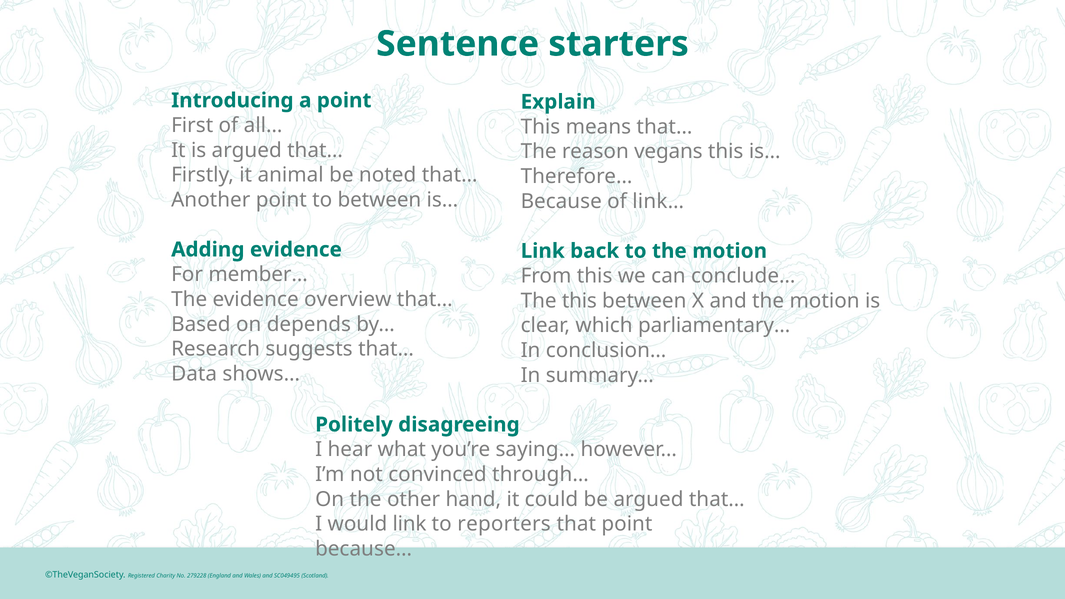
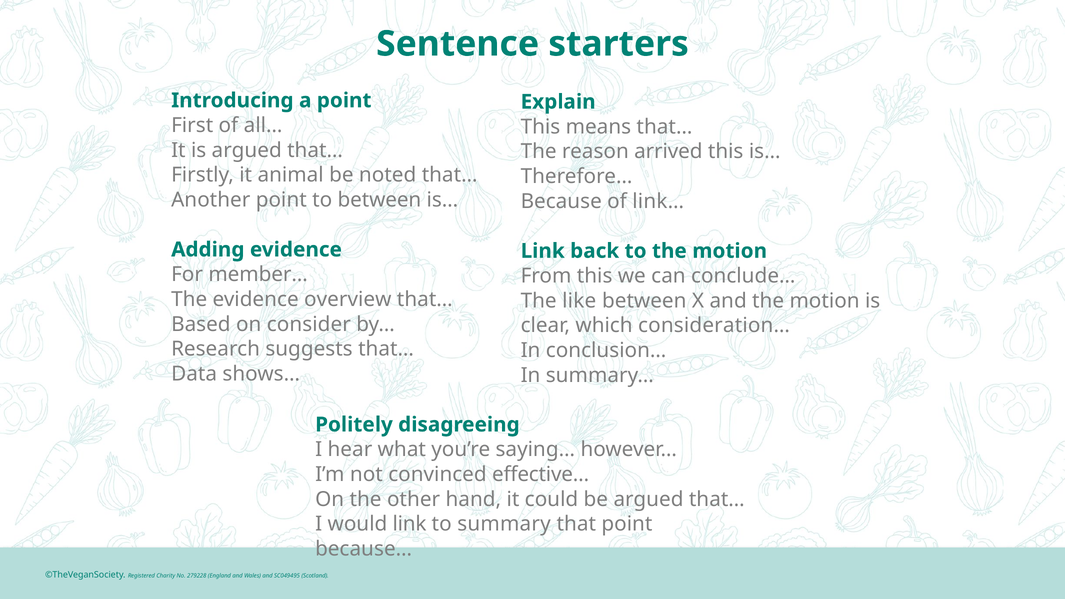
vegans: vegans -> arrived
The this: this -> like
depends: depends -> consider
parliamentary…: parliamentary… -> consideration…
through…: through… -> effective…
reporters: reporters -> summary
